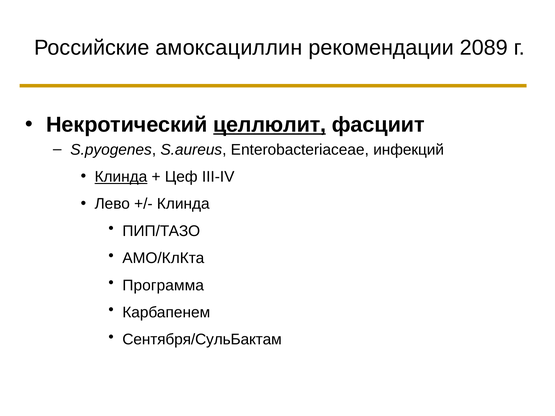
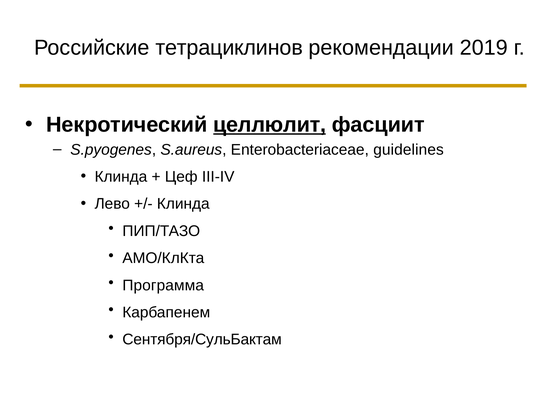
амоксациллин: амоксациллин -> тетрациклинов
2089: 2089 -> 2019
инфекций: инфекций -> guidelines
Клинда at (121, 177) underline: present -> none
